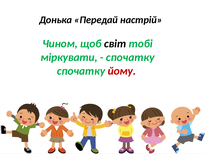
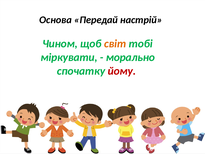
Донька: Донька -> Основа
світ colour: black -> orange
спочатку at (130, 57): спочатку -> морально
